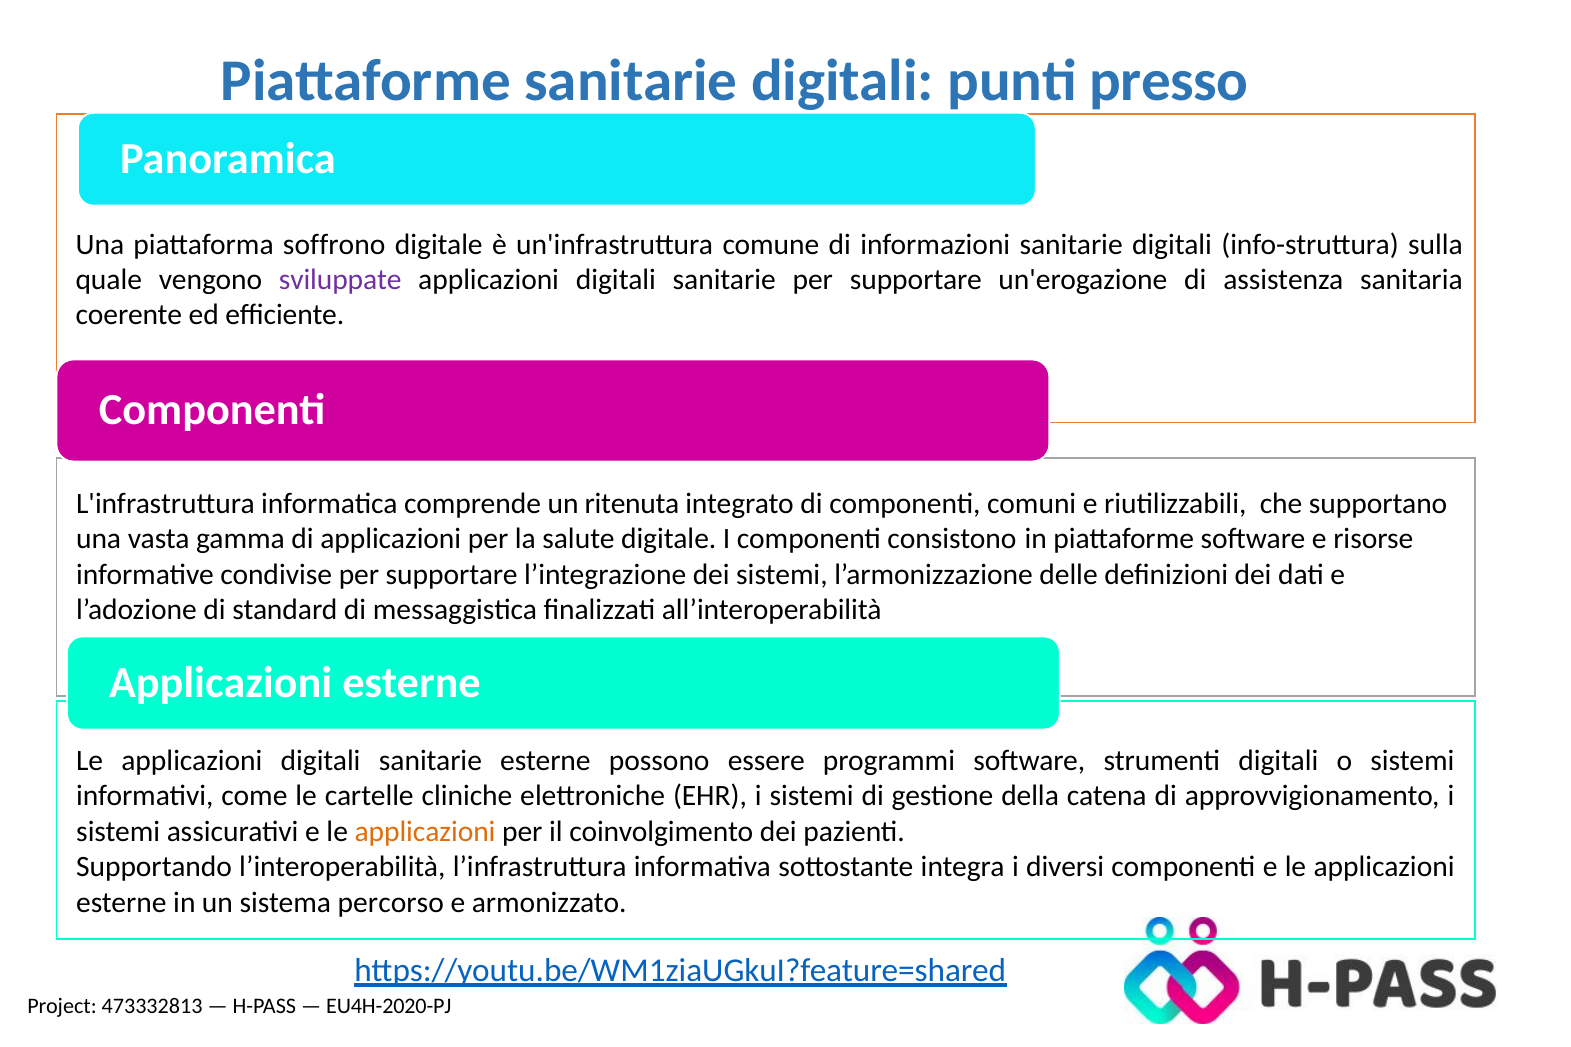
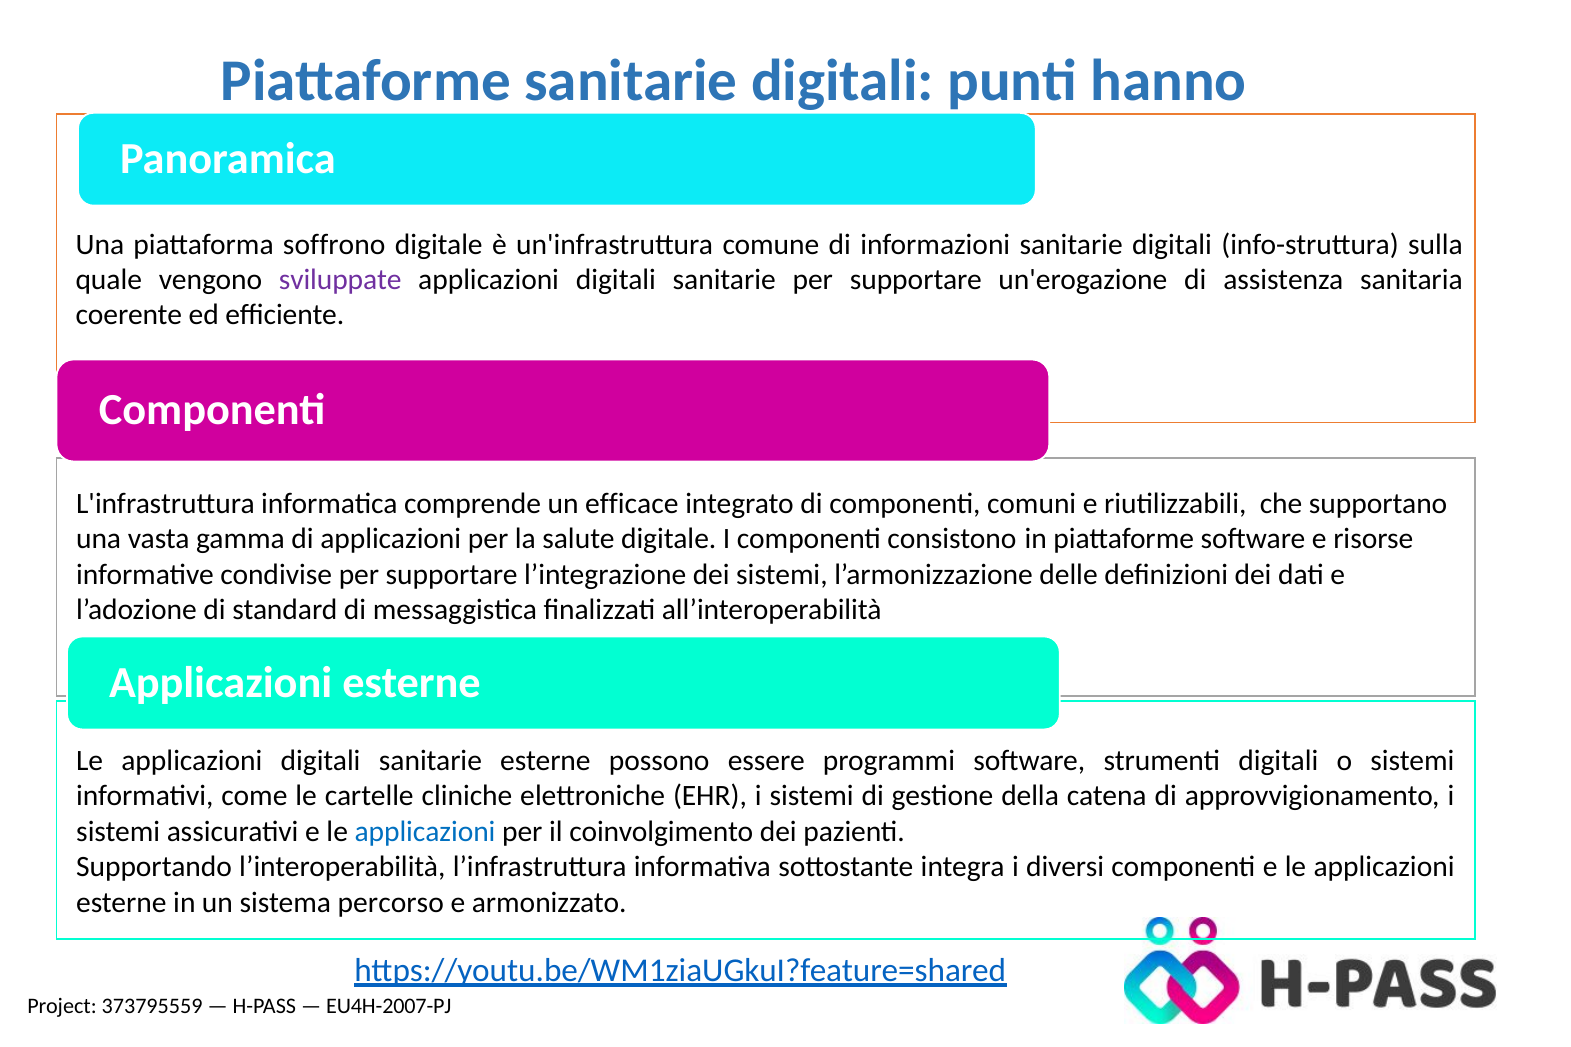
presso: presso -> hanno
ritenuta: ritenuta -> efficace
applicazioni at (425, 832) colour: orange -> blue
473332813: 473332813 -> 373795559
EU4H-2020-PJ: EU4H-2020-PJ -> EU4H-2007-PJ
